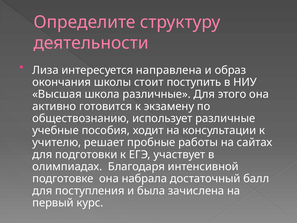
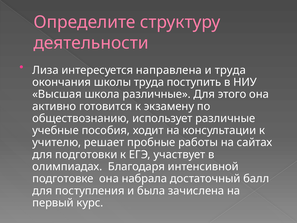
и образ: образ -> труда
школы стоит: стоит -> труда
